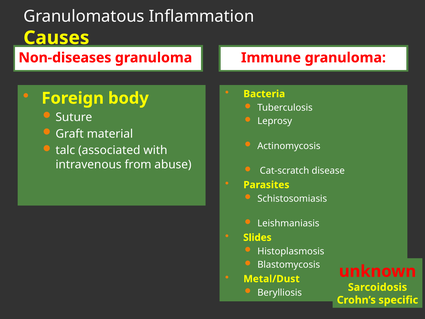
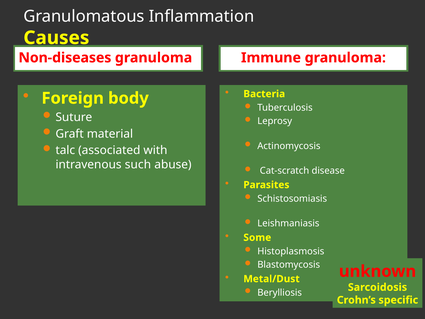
from: from -> such
Slides: Slides -> Some
